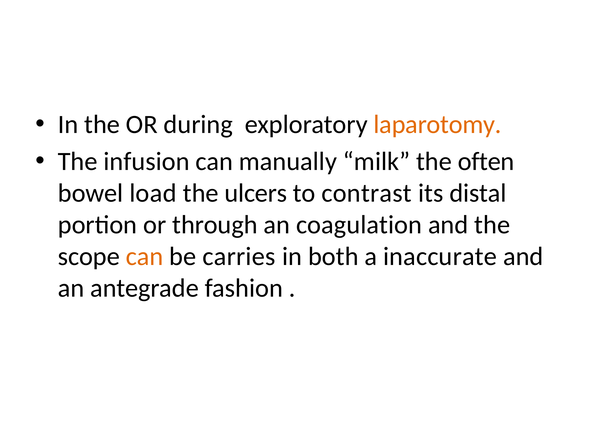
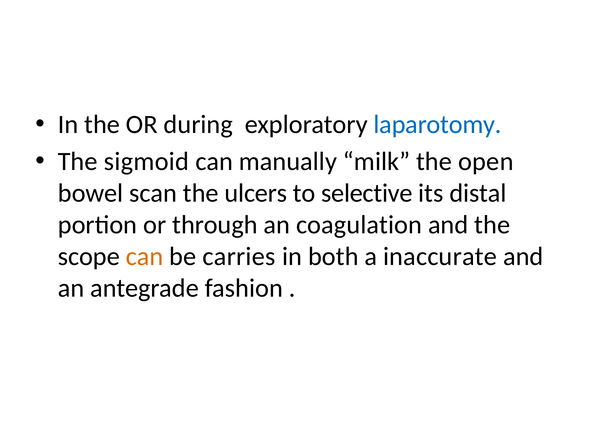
laparotomy colour: orange -> blue
infusion: infusion -> sigmoid
often: often -> open
load: load -> scan
contrast: contrast -> selective
